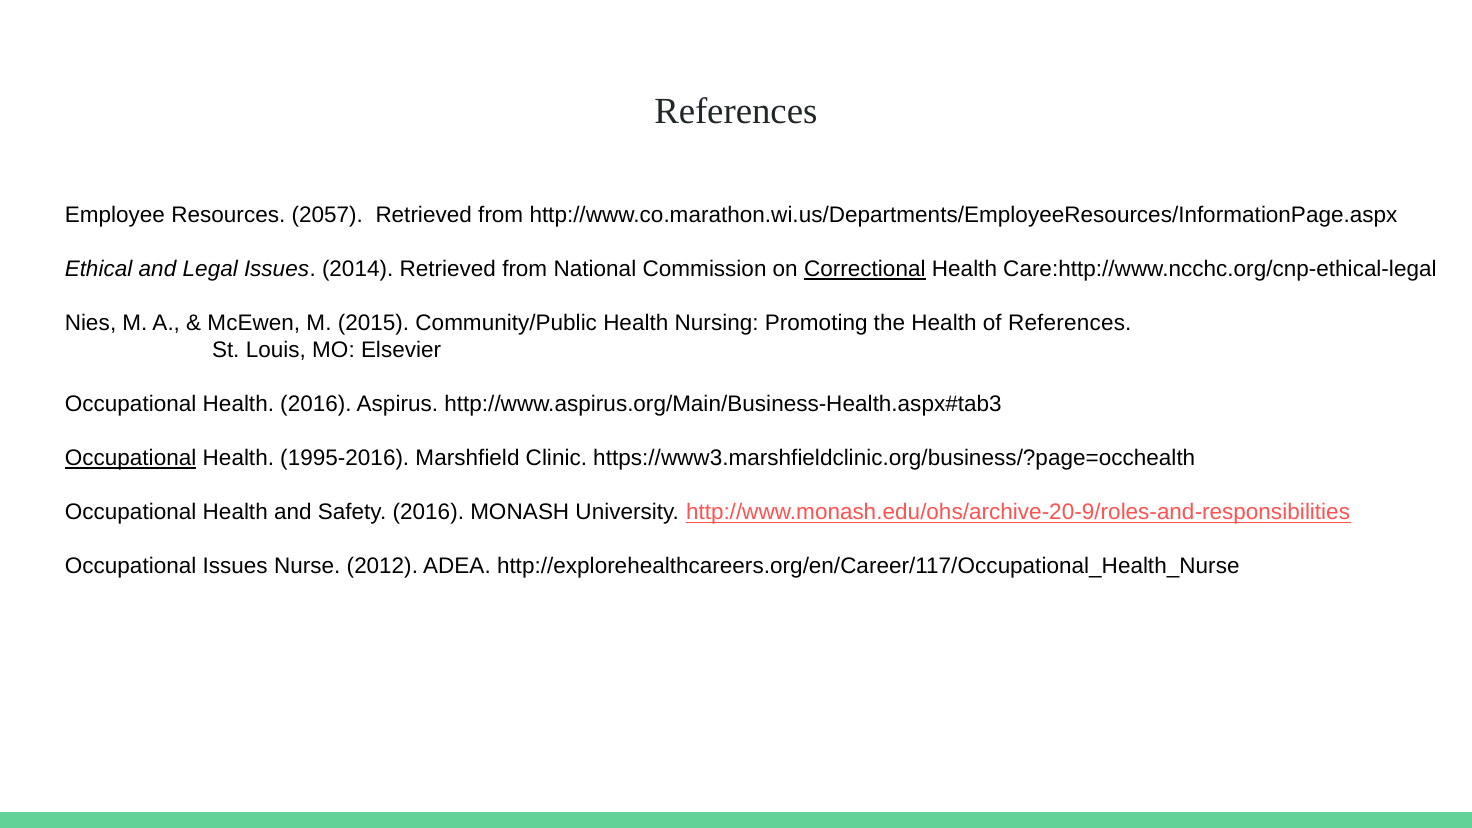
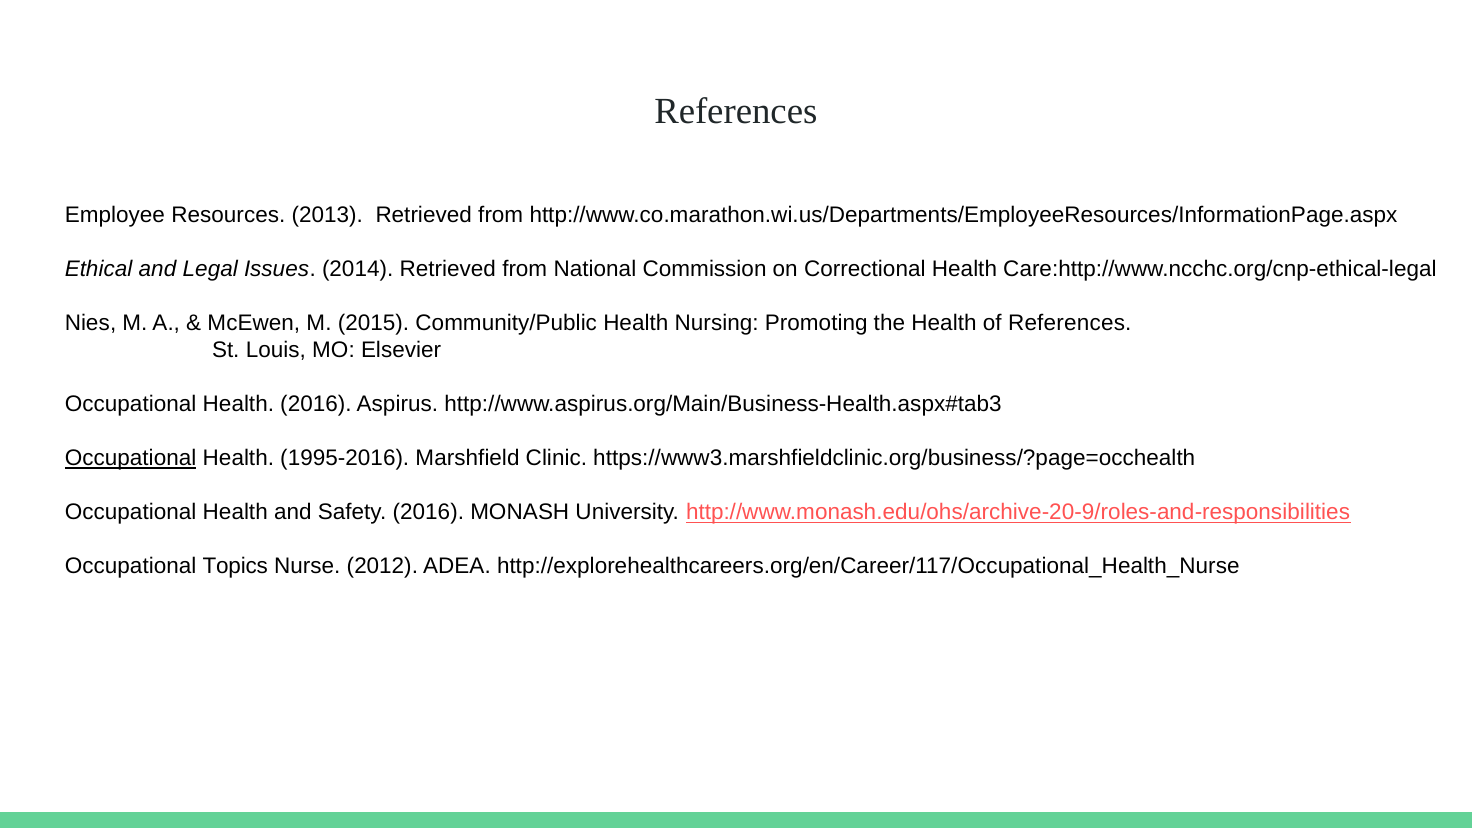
2057: 2057 -> 2013
Correctional underline: present -> none
Occupational Issues: Issues -> Topics
